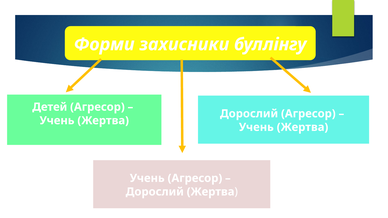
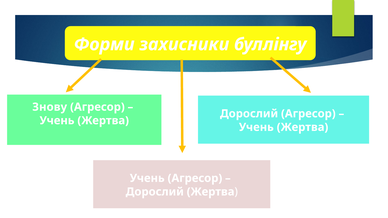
Детей: Детей -> Знову
